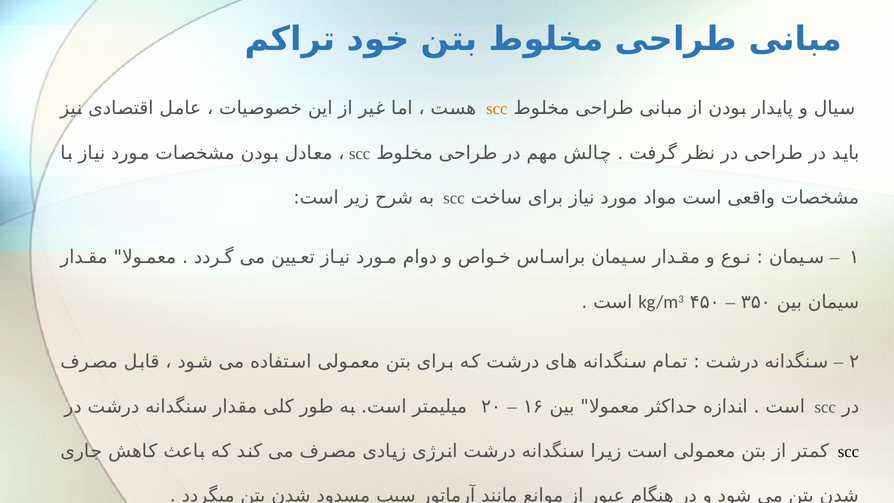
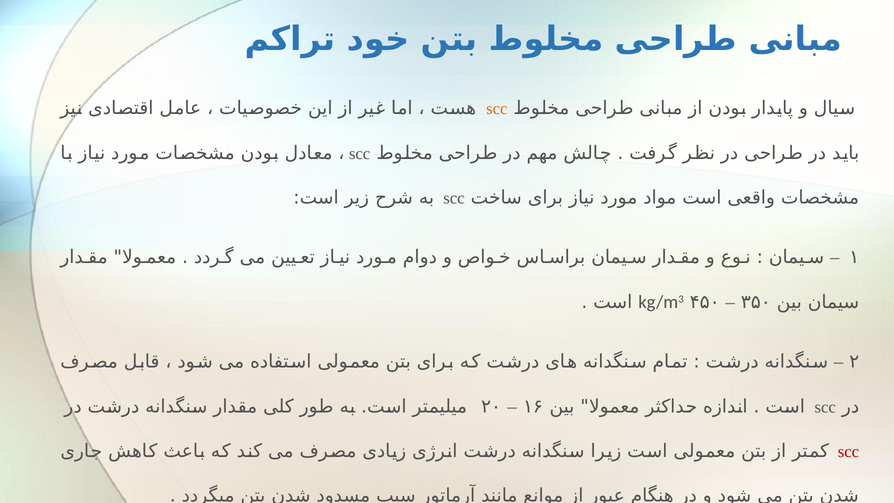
scc at (848, 452) colour: black -> red
